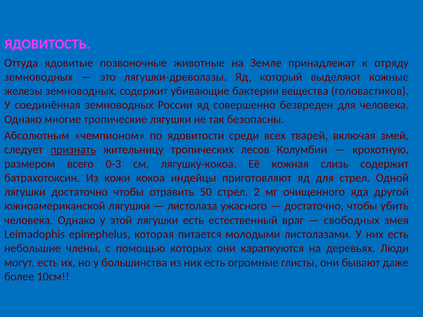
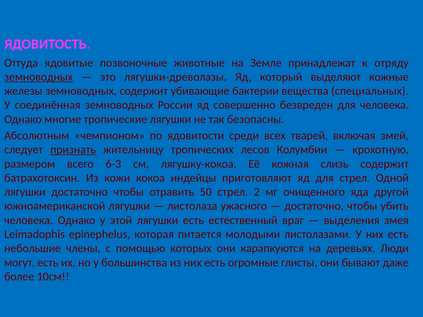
земноводных at (39, 77) underline: none -> present
головастиков: головастиков -> специальных
0-3: 0-3 -> 6-3
свободных: свободных -> выделения
